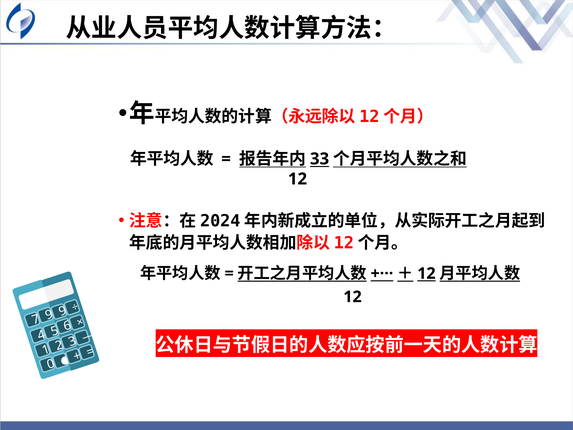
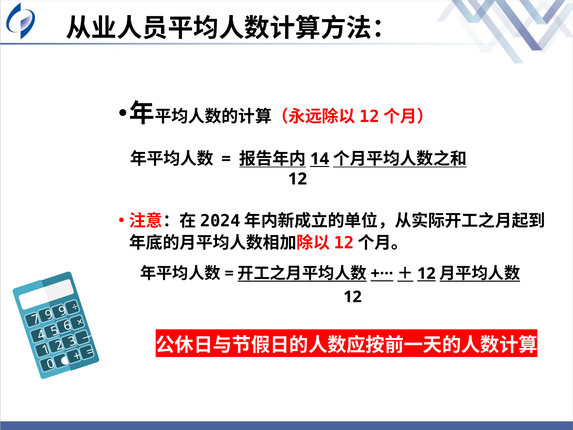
33: 33 -> 14
